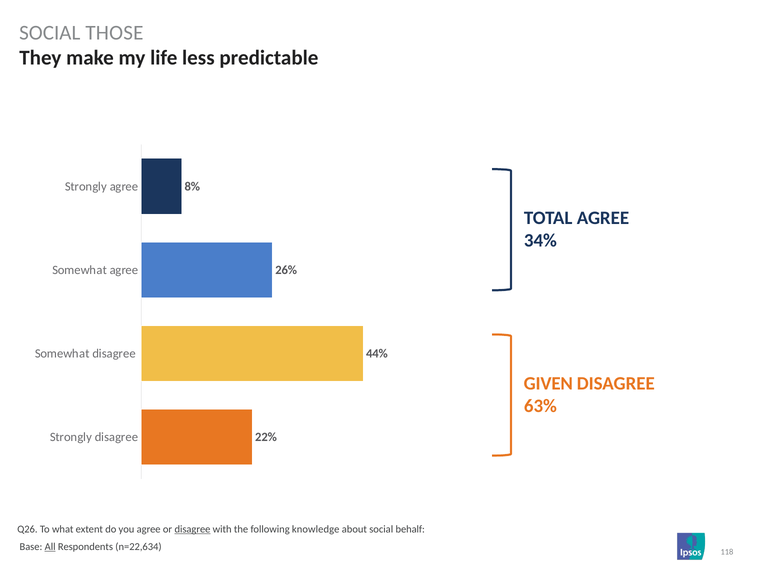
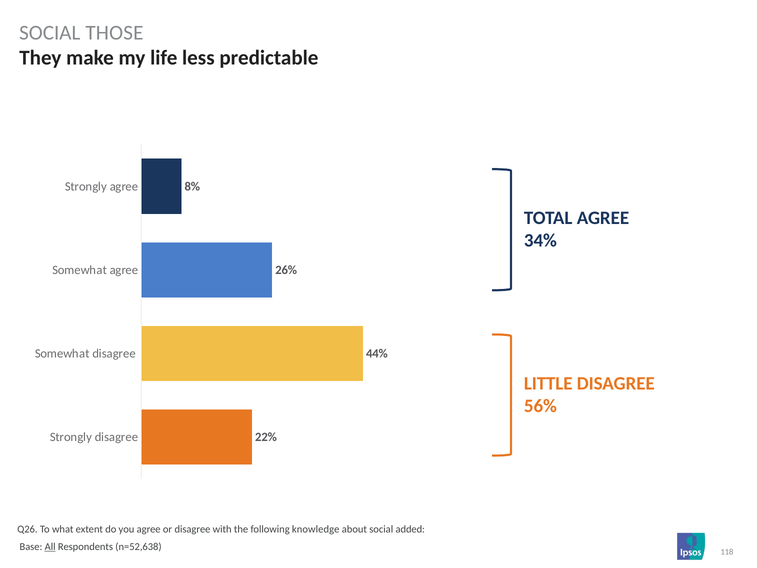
GIVEN: GIVEN -> LITTLE
63%: 63% -> 56%
disagree at (192, 529) underline: present -> none
behalf: behalf -> added
n=22,634: n=22,634 -> n=52,638
